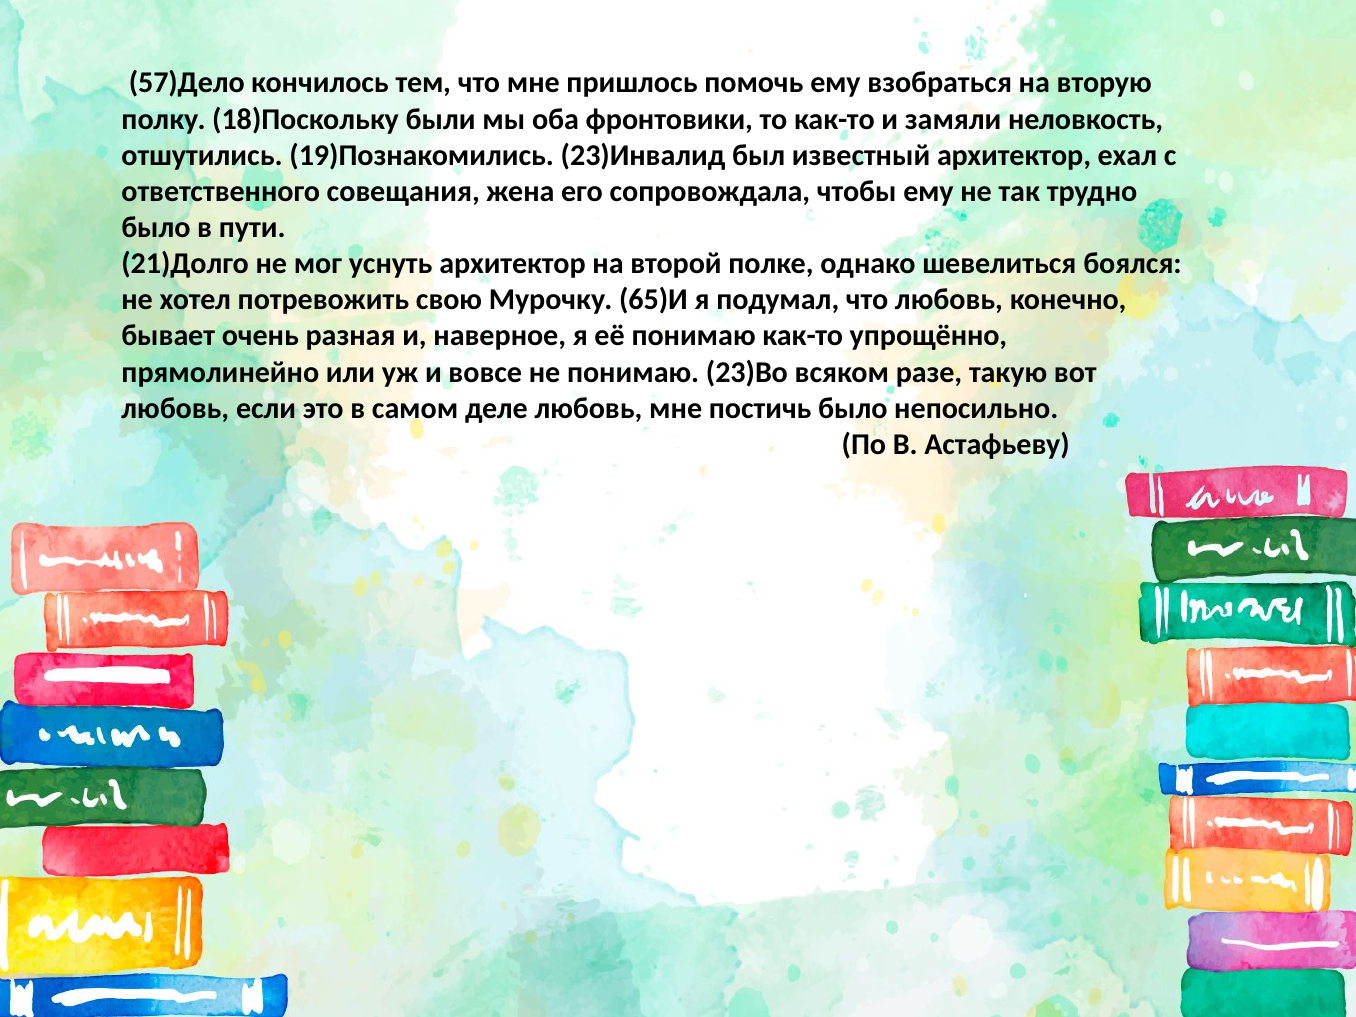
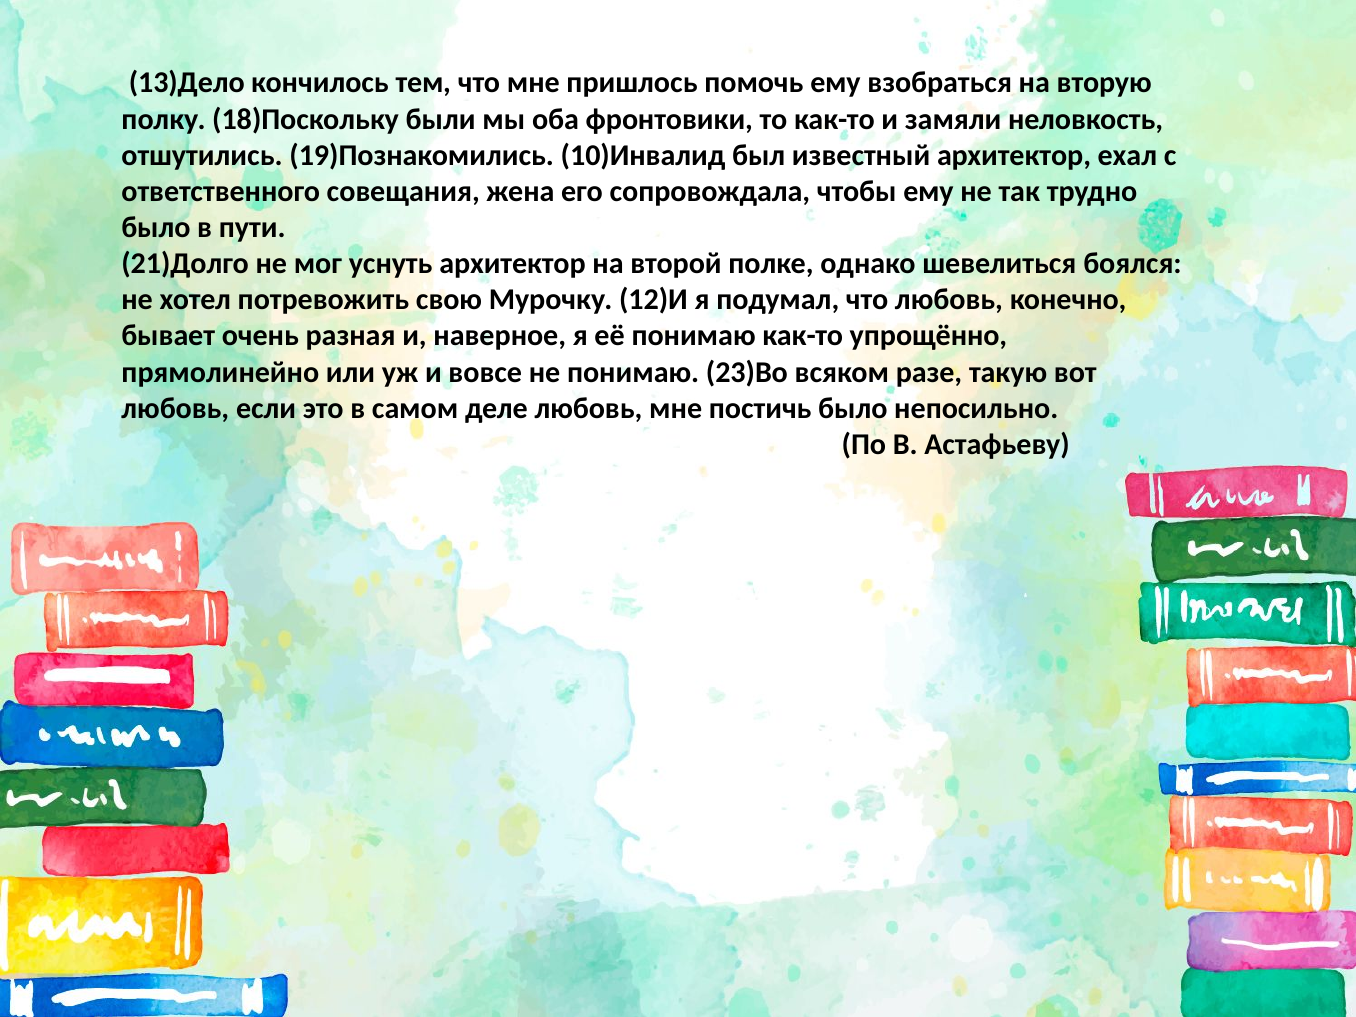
57)Дело: 57)Дело -> 13)Дело
23)Инвалид: 23)Инвалид -> 10)Инвалид
65)И: 65)И -> 12)И
